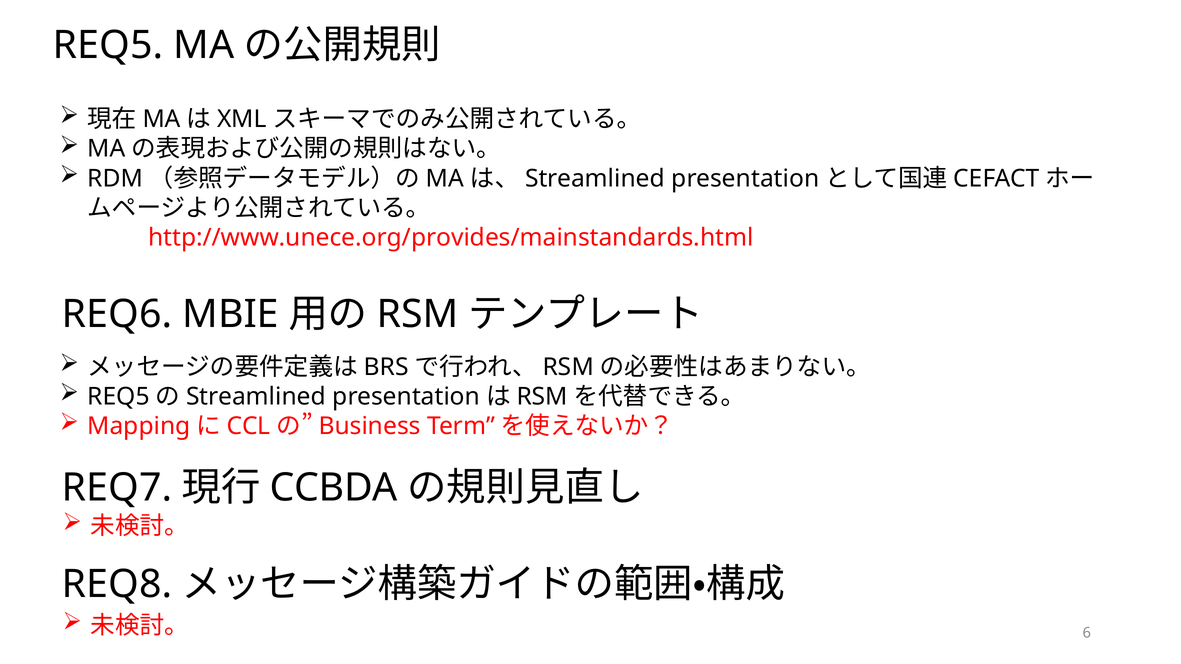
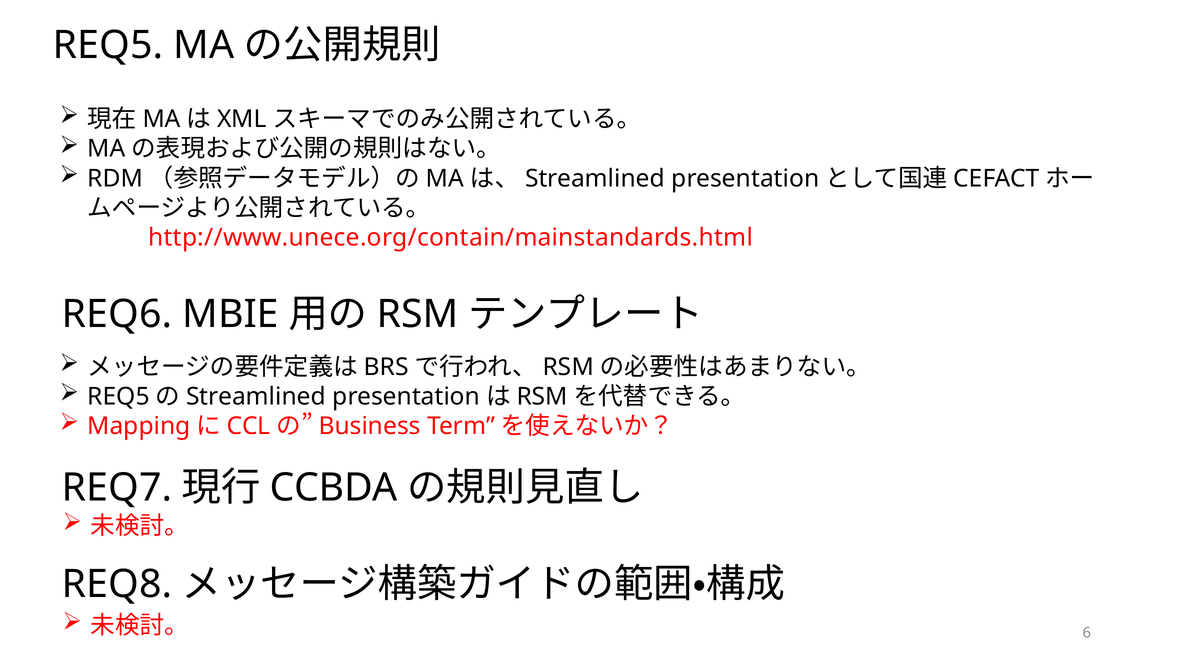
http://www.unece.org/provides/mainstandards.html: http://www.unece.org/provides/mainstandards.html -> http://www.unece.org/contain/mainstandards.html
